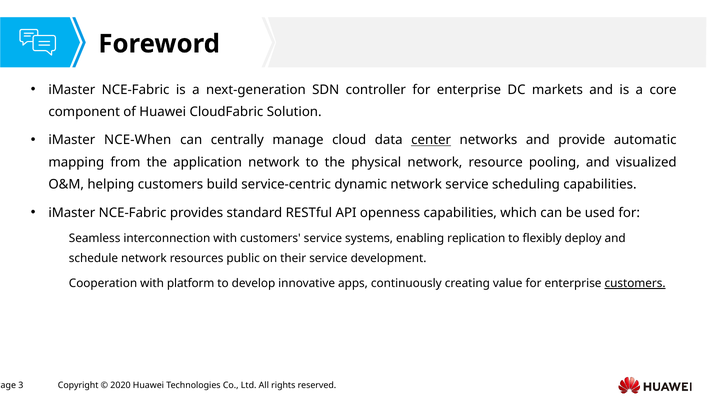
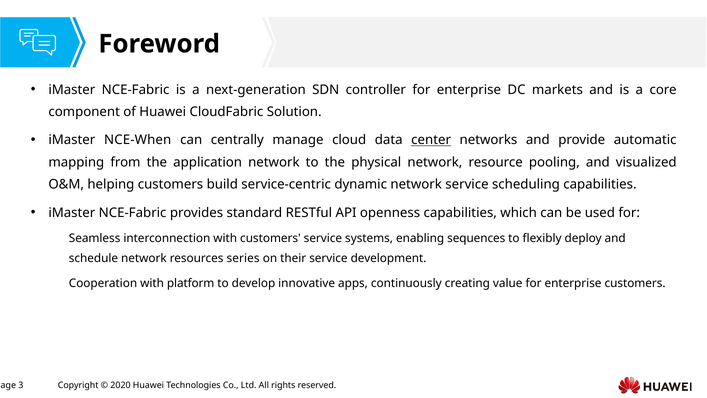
replication: replication -> sequences
public: public -> series
customers at (635, 283) underline: present -> none
